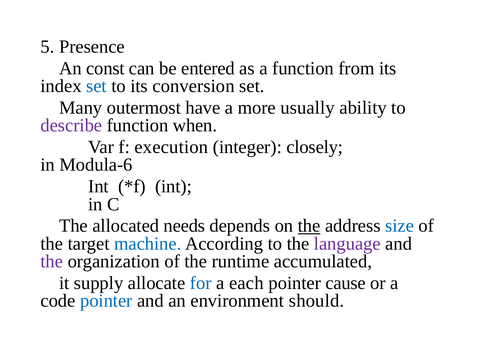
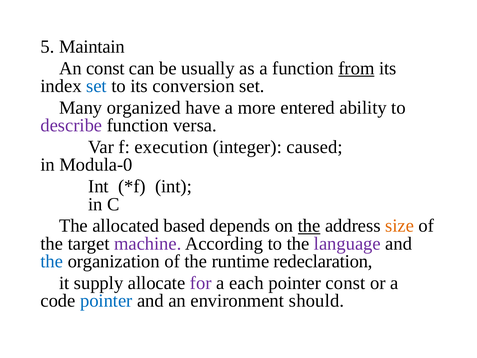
Presence: Presence -> Maintain
entered: entered -> usually
from underline: none -> present
outermost: outermost -> organized
usually: usually -> entered
when: when -> versa
closely: closely -> caused
Modula-6: Modula-6 -> Modula-0
needs: needs -> based
size colour: blue -> orange
machine colour: blue -> purple
the at (52, 261) colour: purple -> blue
accumulated: accumulated -> redeclaration
for colour: blue -> purple
pointer cause: cause -> const
